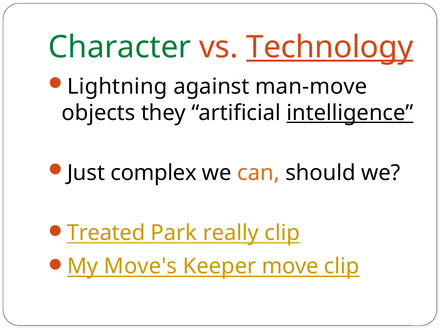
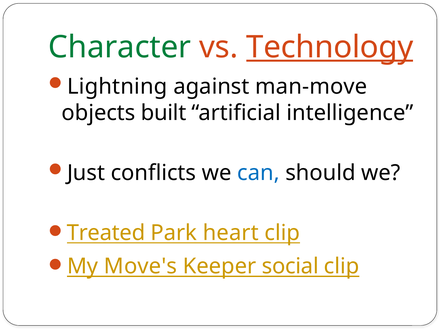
they: they -> built
intelligence underline: present -> none
complex: complex -> conflicts
can colour: orange -> blue
really: really -> heart
move: move -> social
